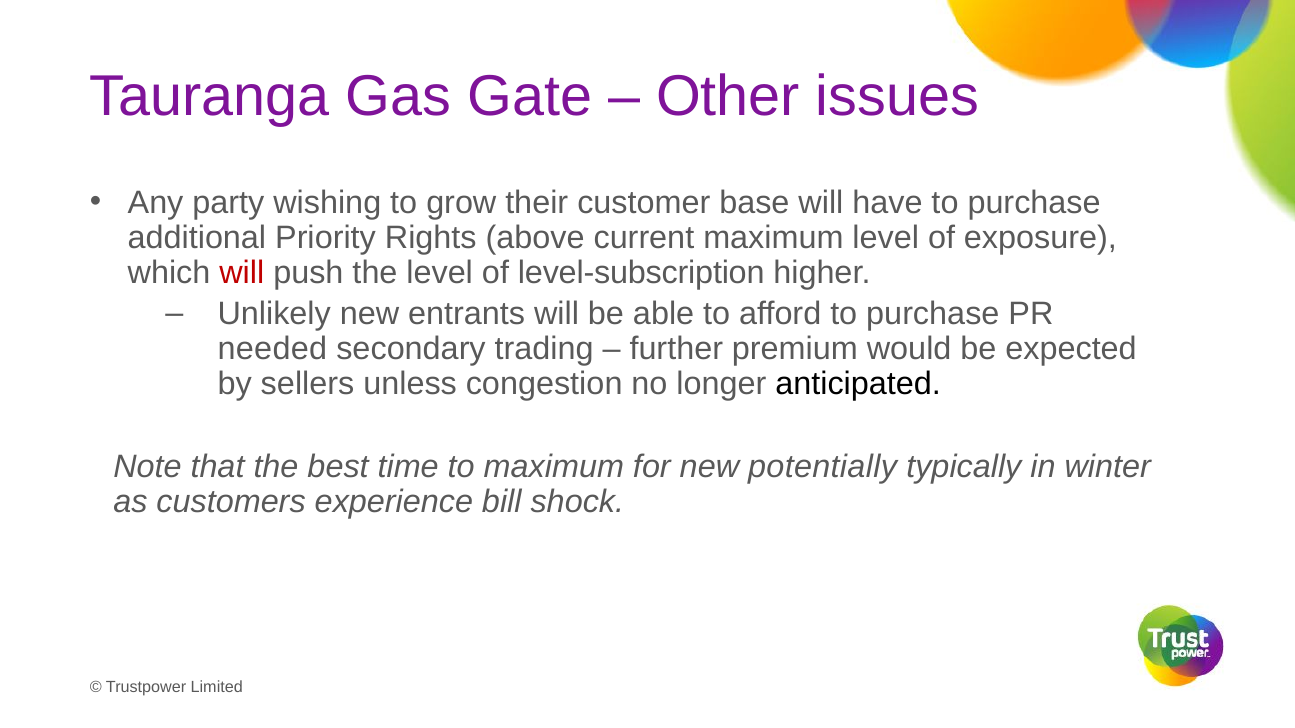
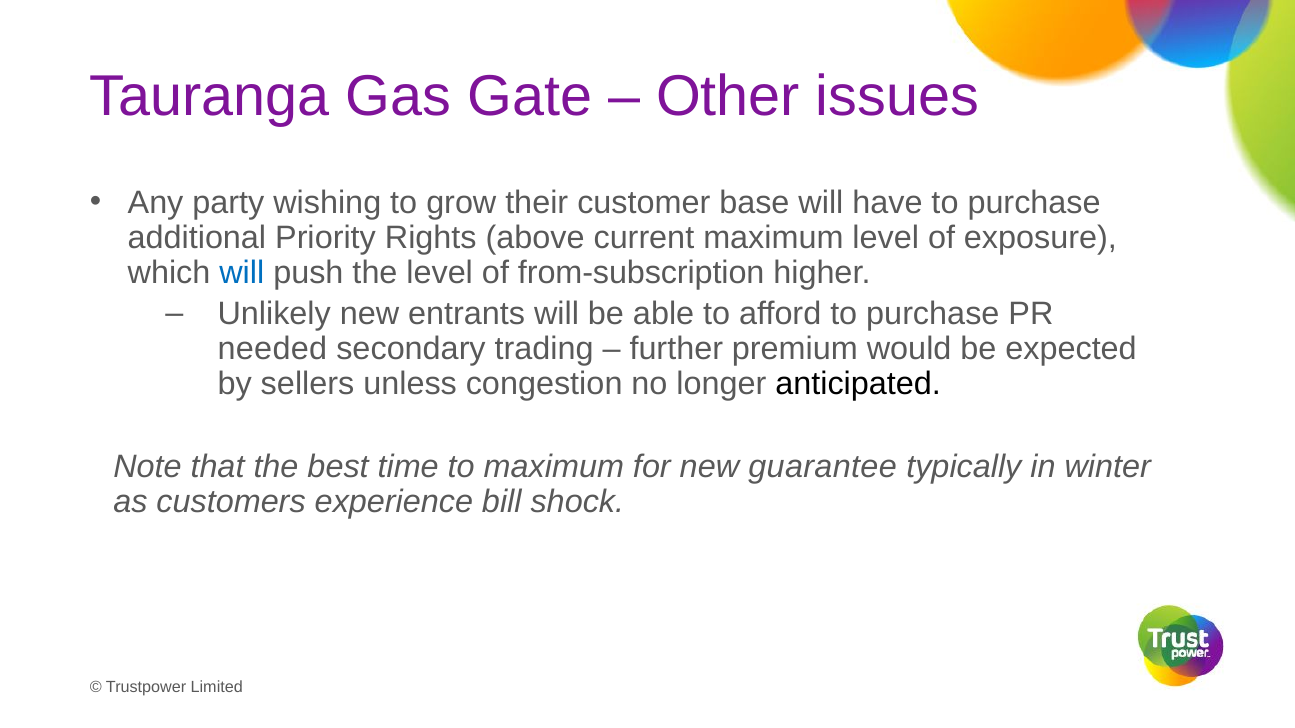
will at (242, 273) colour: red -> blue
level-subscription: level-subscription -> from-subscription
potentially: potentially -> guarantee
